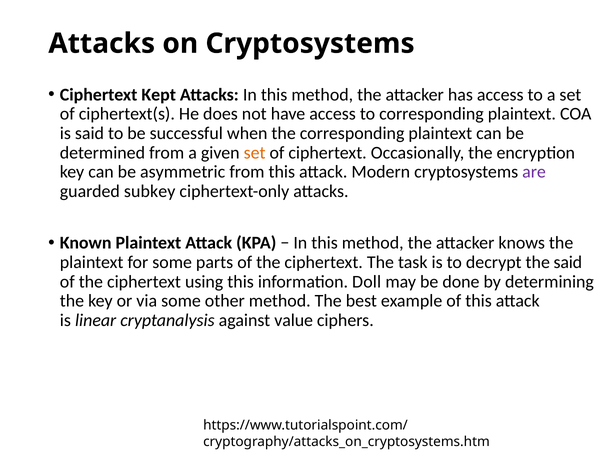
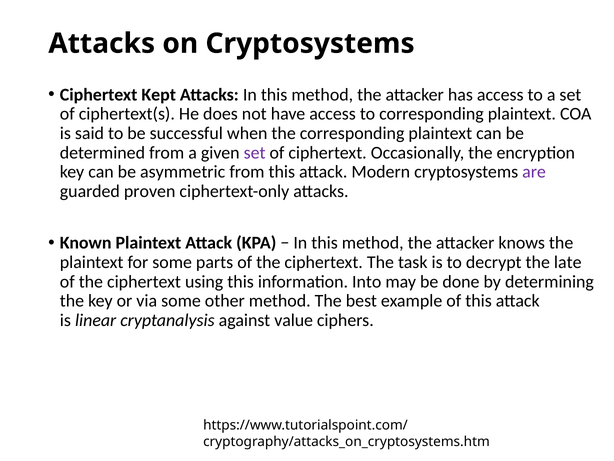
set at (255, 153) colour: orange -> purple
subkey: subkey -> proven
the said: said -> late
Doll: Doll -> Into
